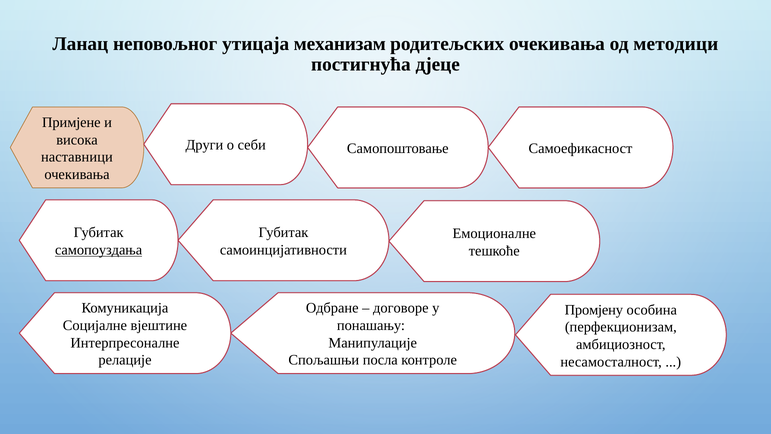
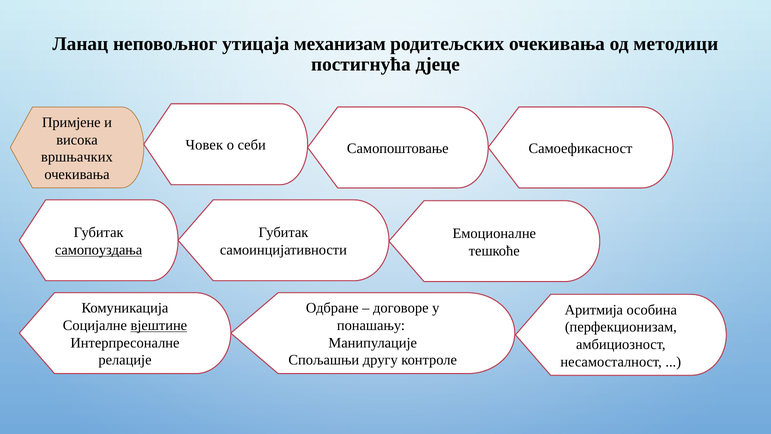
Други: Други -> Човек
наставници: наставници -> вршњачких
Промјену: Промјену -> Аритмија
вјештине underline: none -> present
посла: посла -> другу
